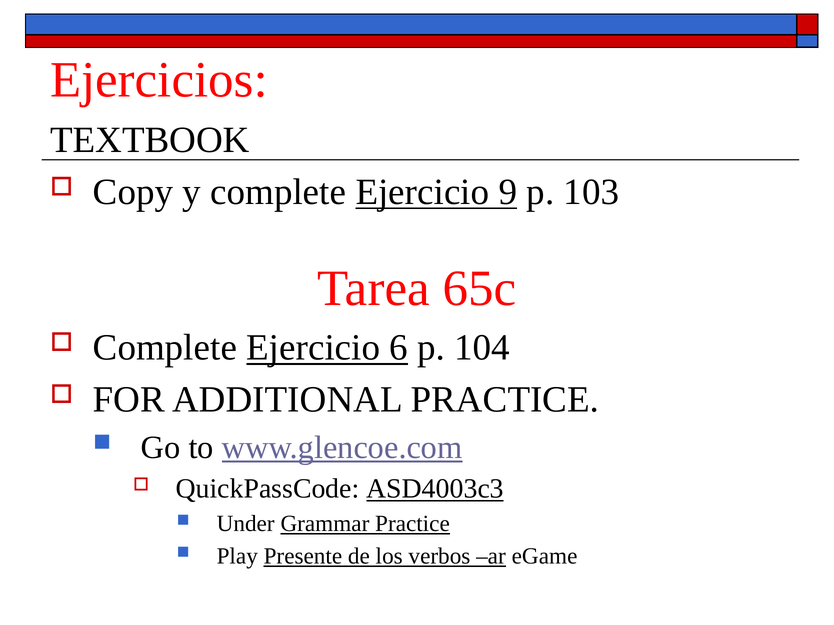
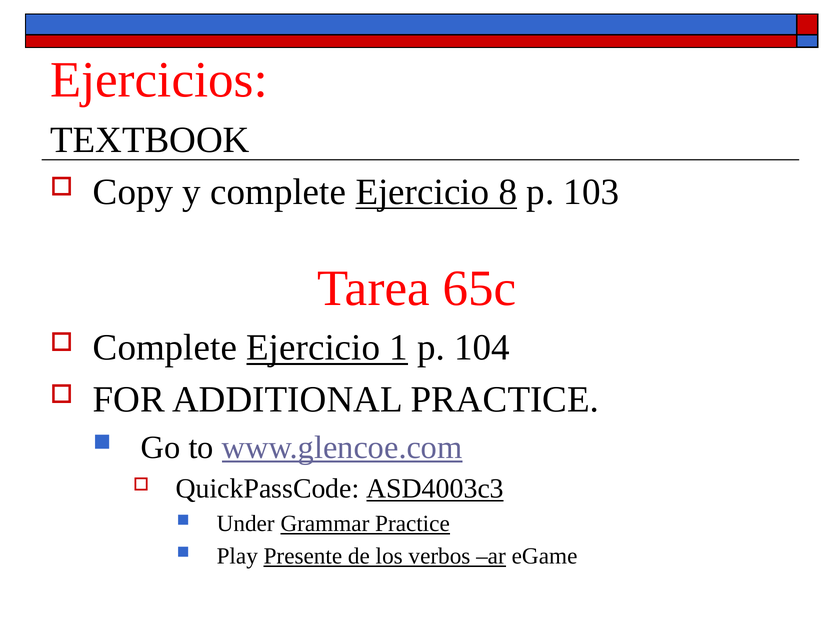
9: 9 -> 8
6: 6 -> 1
